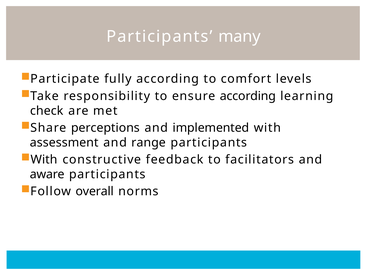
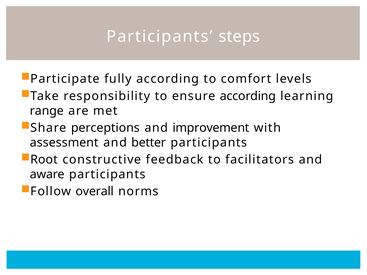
many: many -> steps
check: check -> range
implemented: implemented -> improvement
range: range -> better
With at (44, 160): With -> Root
